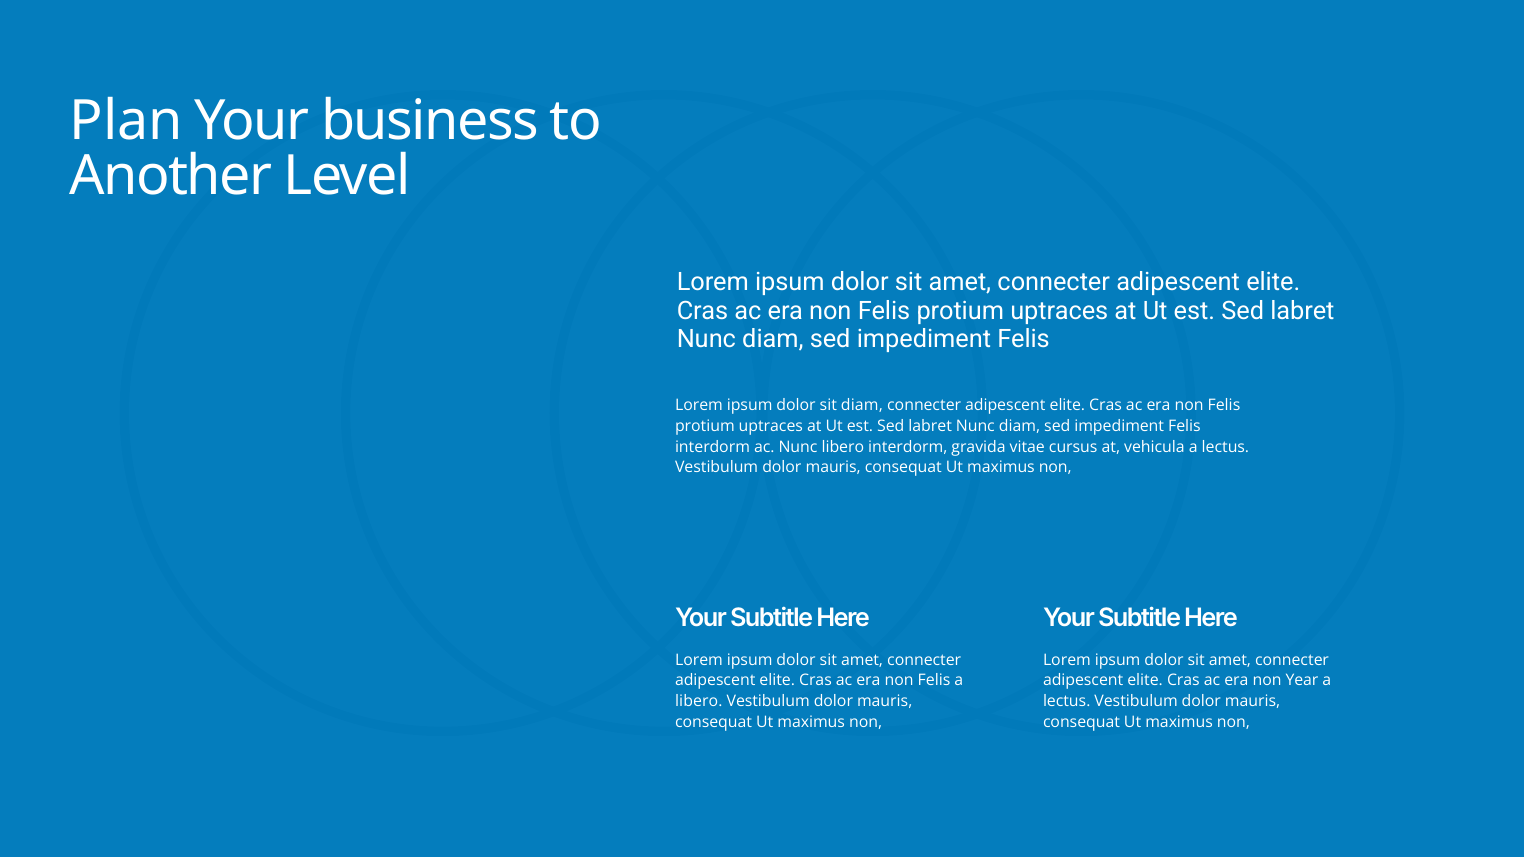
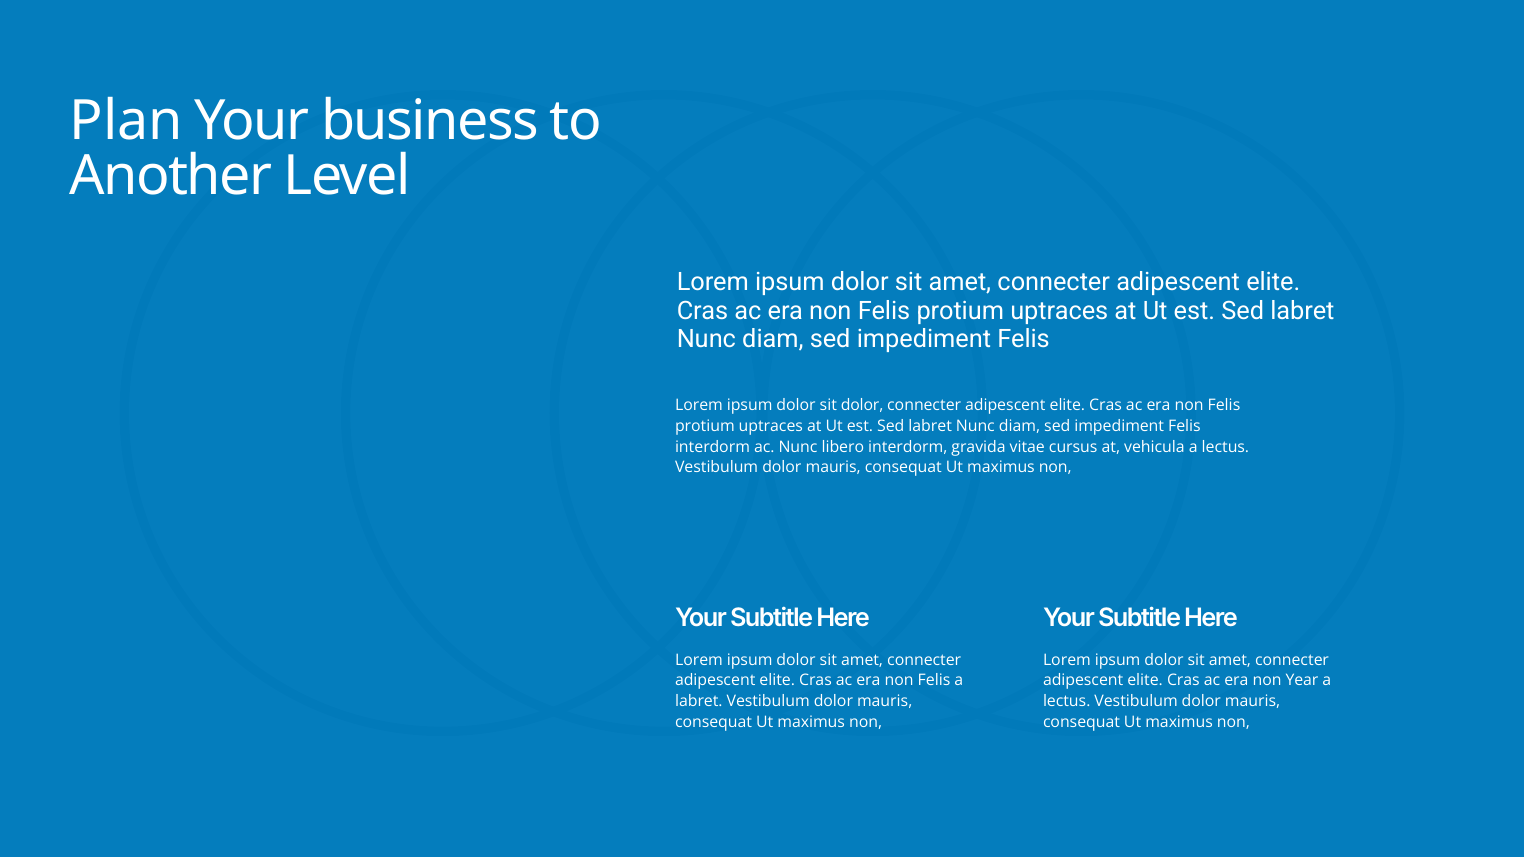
sit diam: diam -> dolor
libero at (699, 702): libero -> labret
